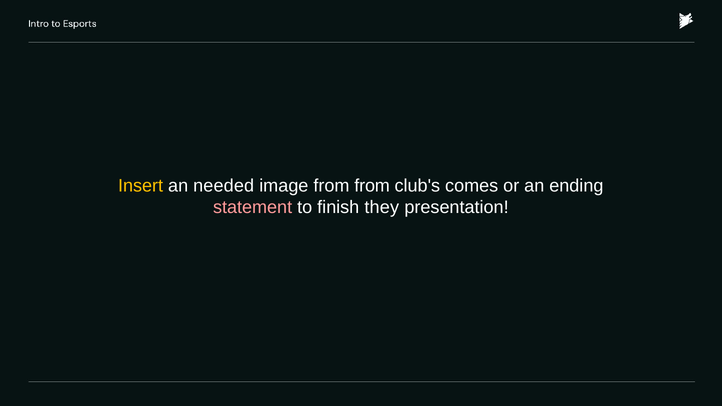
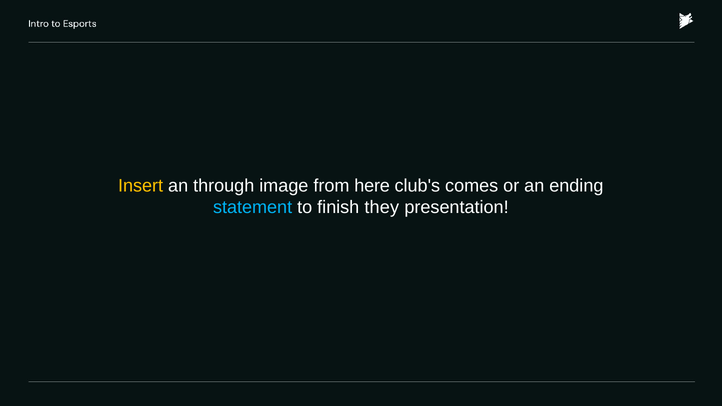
needed: needed -> through
from from: from -> here
statement colour: pink -> light blue
